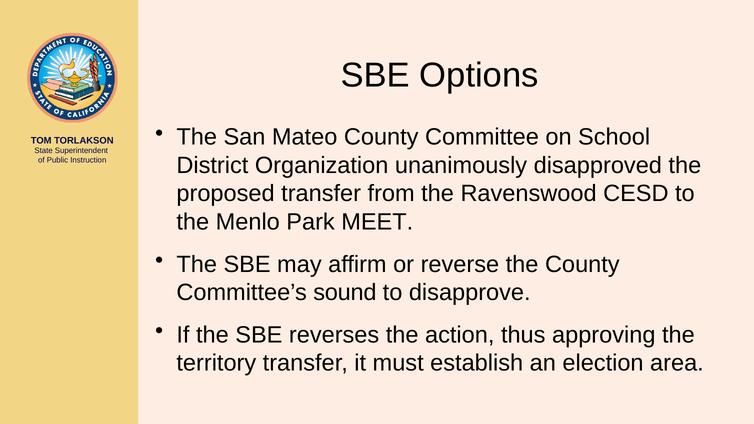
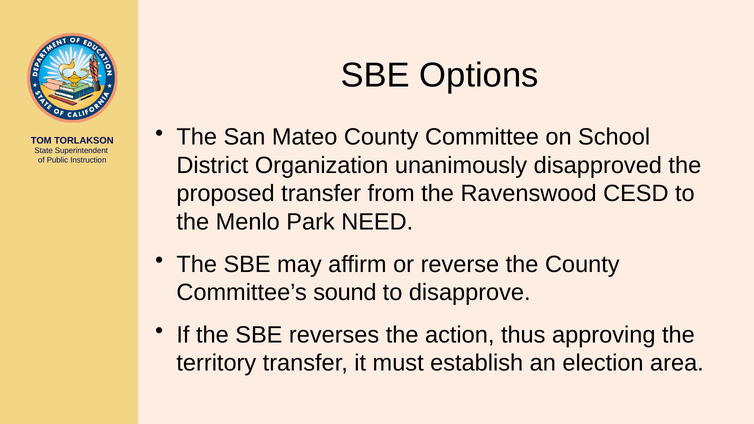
MEET: MEET -> NEED
